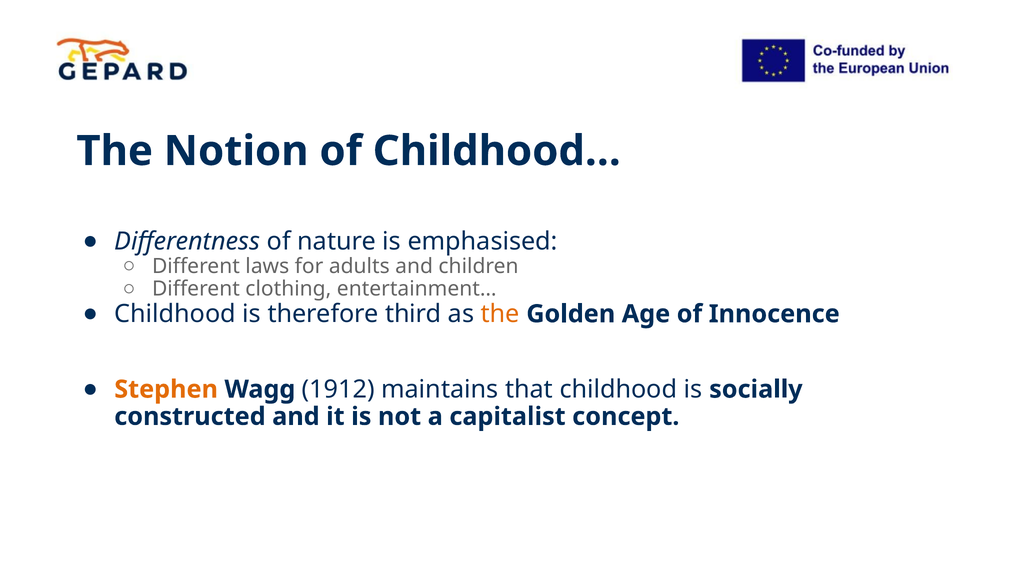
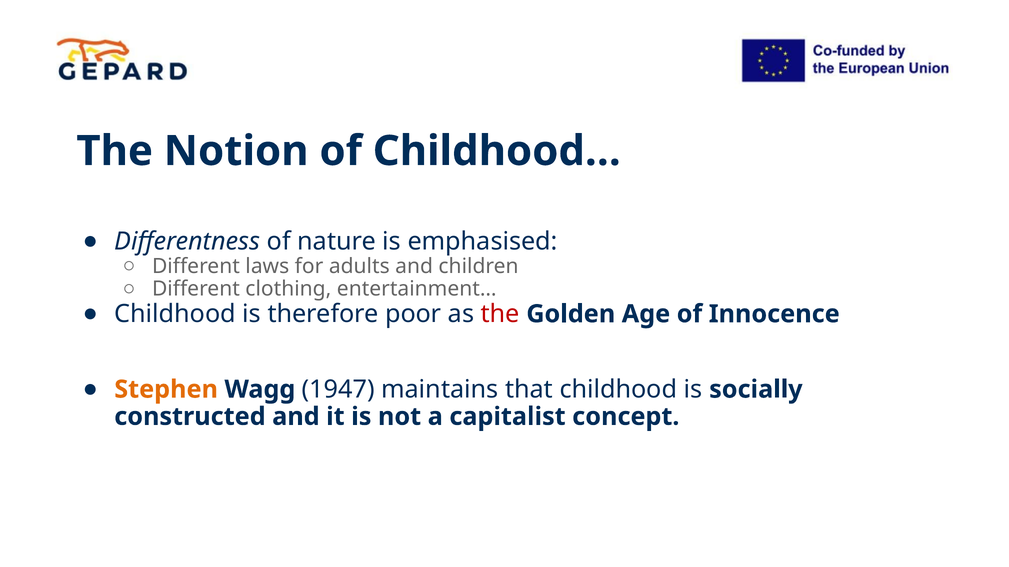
third: third -> poor
the at (500, 314) colour: orange -> red
1912: 1912 -> 1947
